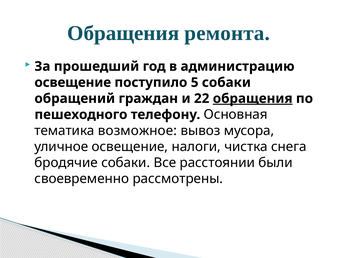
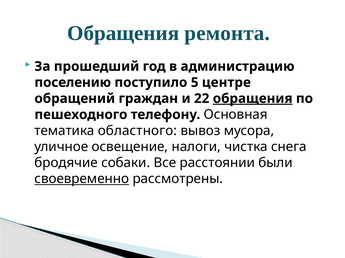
освещение at (73, 83): освещение -> поселению
5 собаки: собаки -> центре
возможное: возможное -> областного
своевременно underline: none -> present
